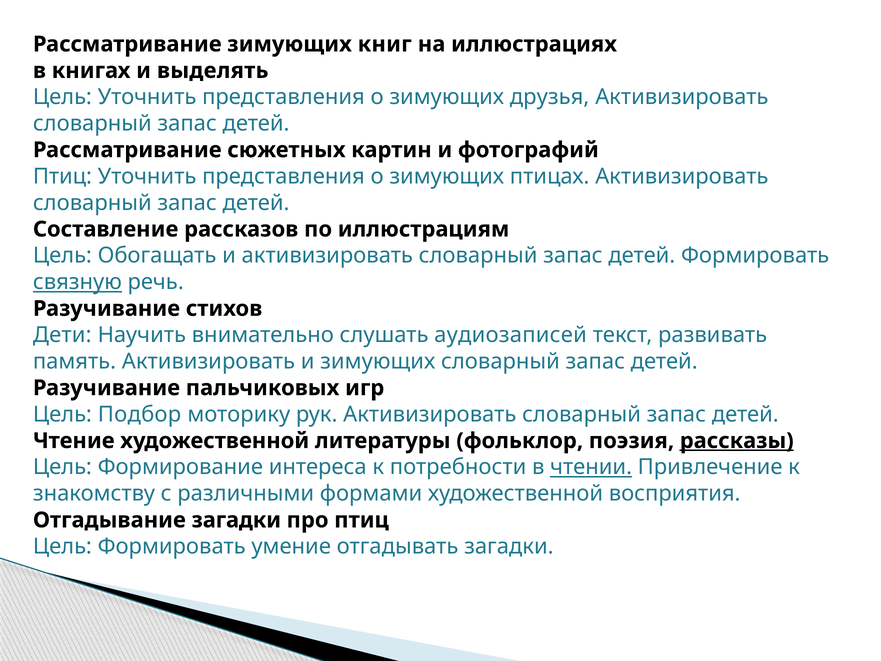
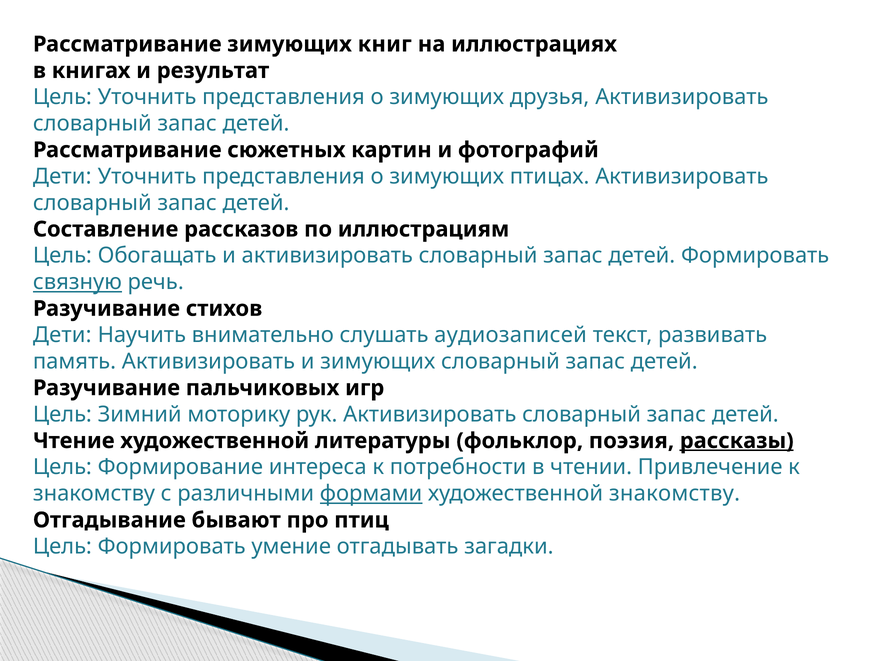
выделять: выделять -> результат
Птиц at (62, 176): Птиц -> Дети
Подбор: Подбор -> Зимний
чтении underline: present -> none
формами underline: none -> present
художественной восприятия: восприятия -> знакомству
Отгадывание загадки: загадки -> бывают
